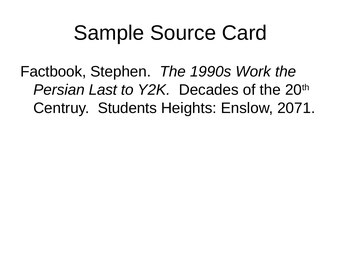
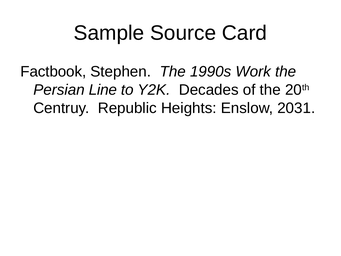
Last: Last -> Line
Students: Students -> Republic
2071: 2071 -> 2031
